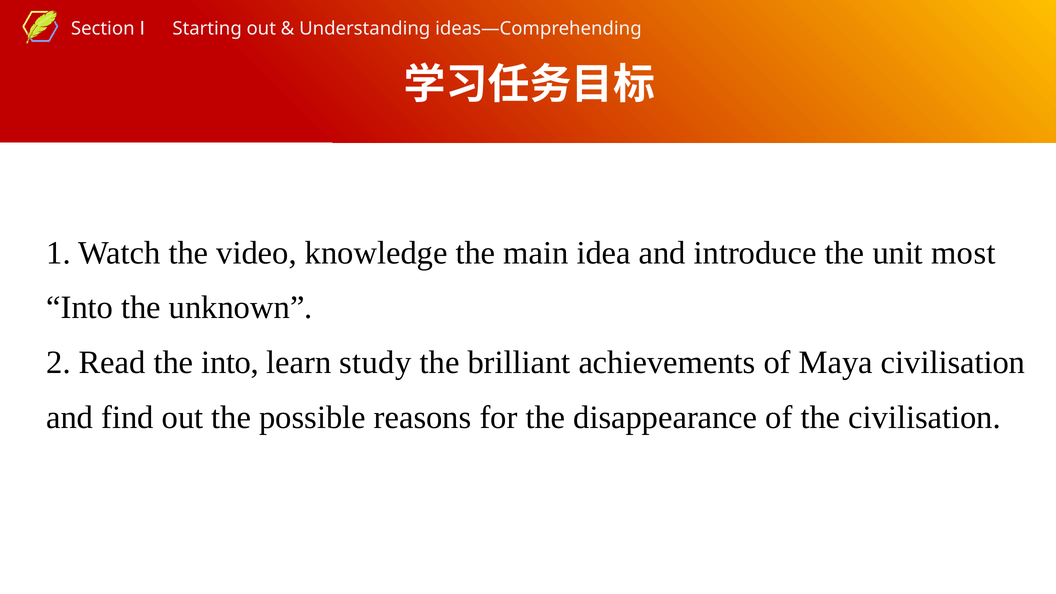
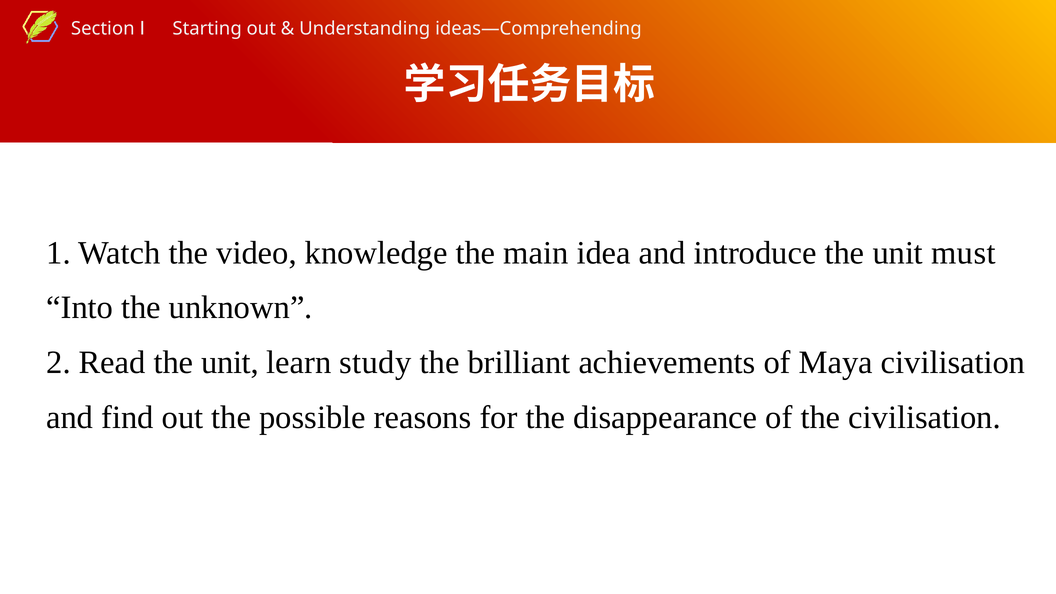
most: most -> must
Read the into: into -> unit
